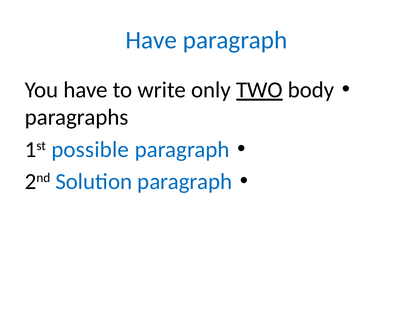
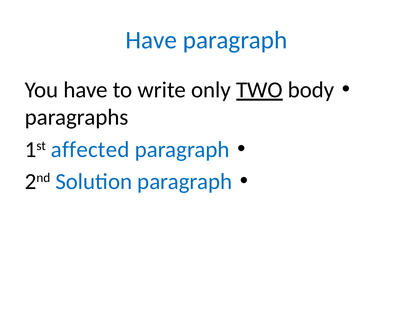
possible: possible -> affected
